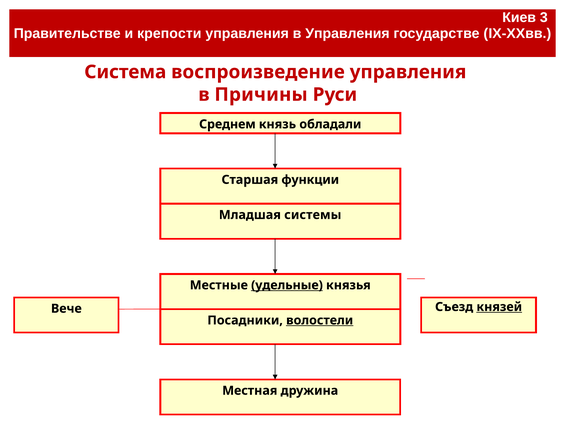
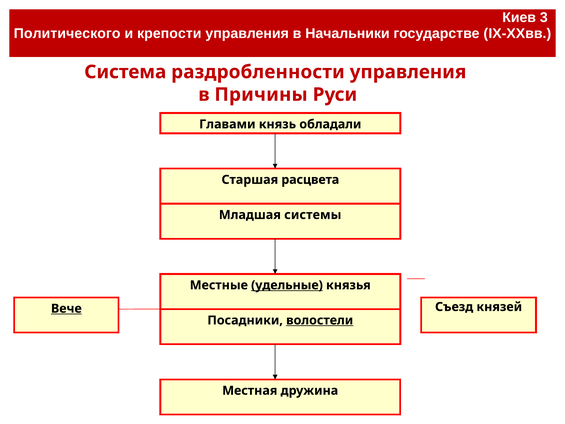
Правительстве: Правительстве -> Политического
в Управления: Управления -> Начальники
воспроизведение: воспроизведение -> раздробленности
Среднем: Среднем -> Главами
функции: функции -> расцвета
Вече underline: none -> present
князей underline: present -> none
